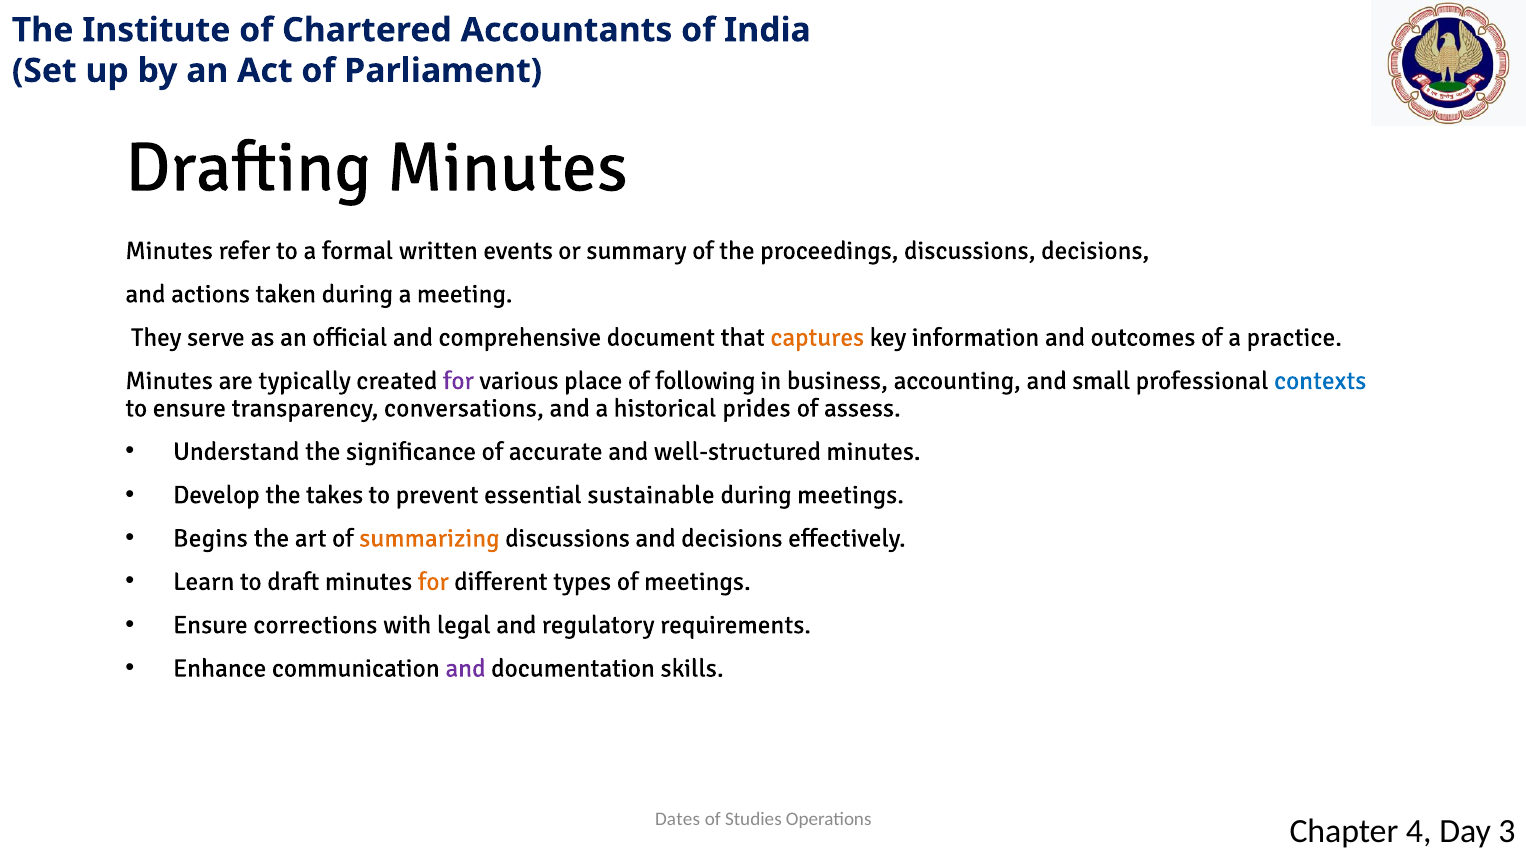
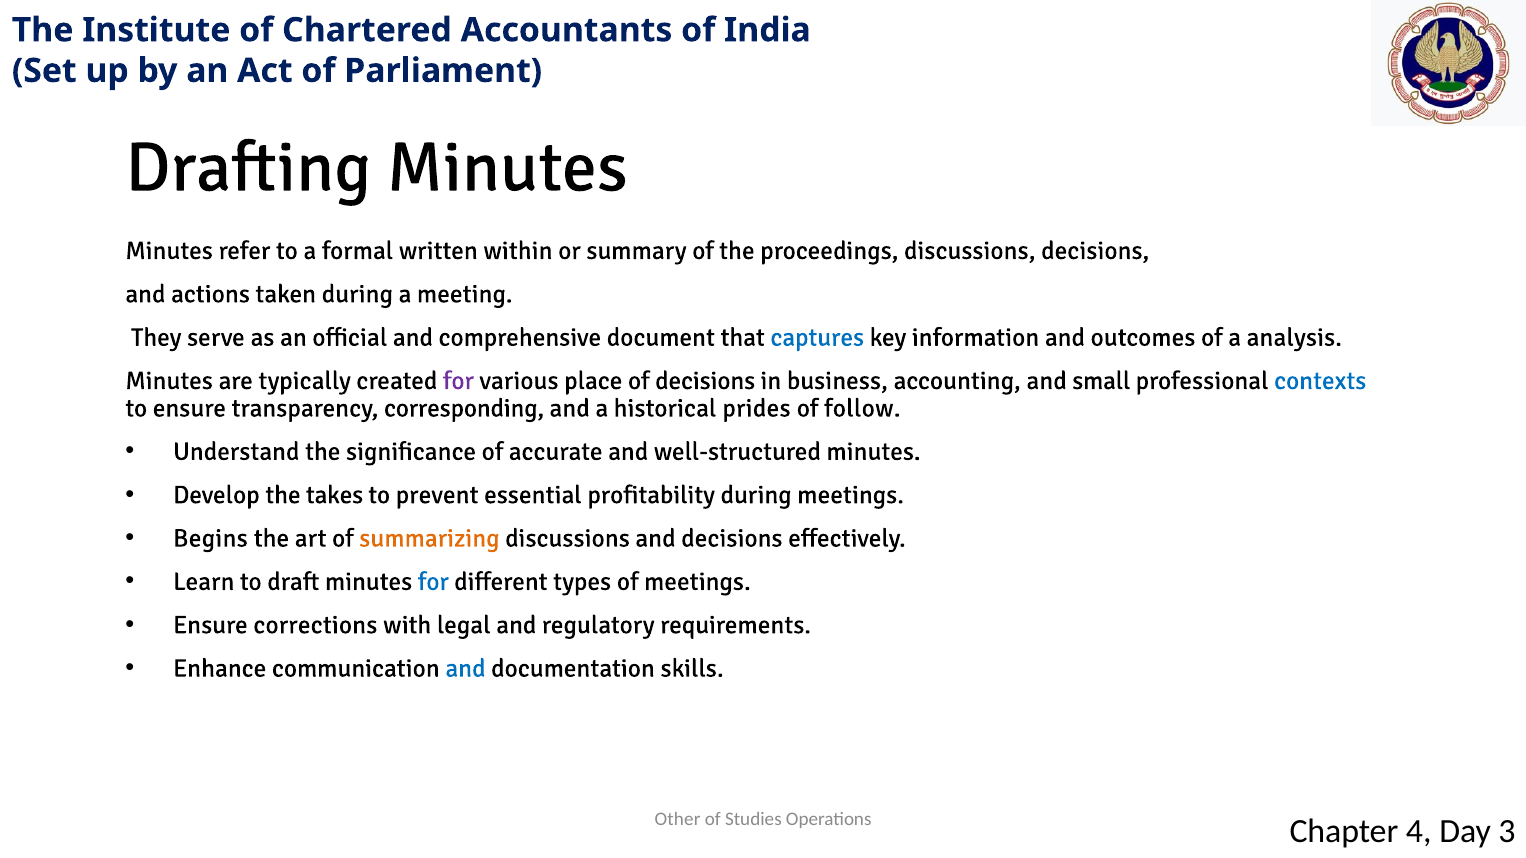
events: events -> within
captures colour: orange -> blue
practice: practice -> analysis
of following: following -> decisions
conversations: conversations -> corresponding
assess: assess -> follow
sustainable: sustainable -> profitability
for at (433, 582) colour: orange -> blue
and at (465, 669) colour: purple -> blue
Dates: Dates -> Other
